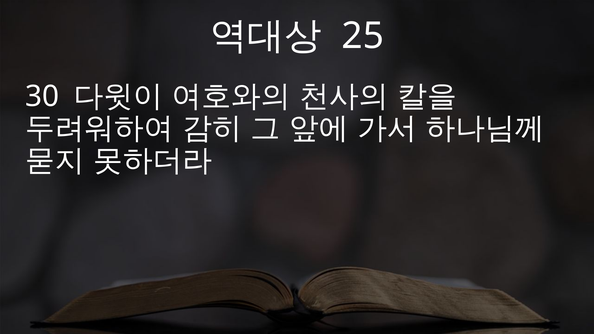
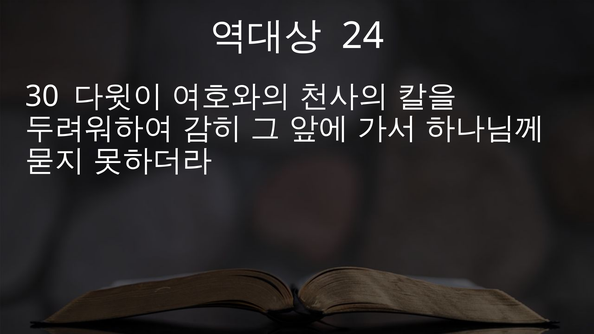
25: 25 -> 24
